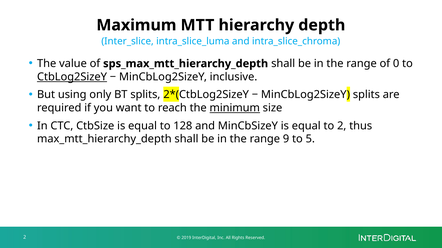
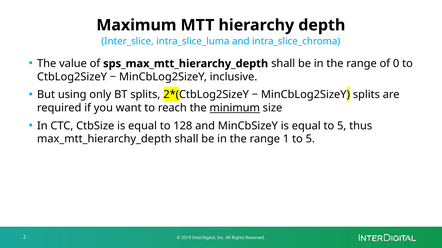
CtbLog2SizeY underline: present -> none
equal to 2: 2 -> 5
9: 9 -> 1
